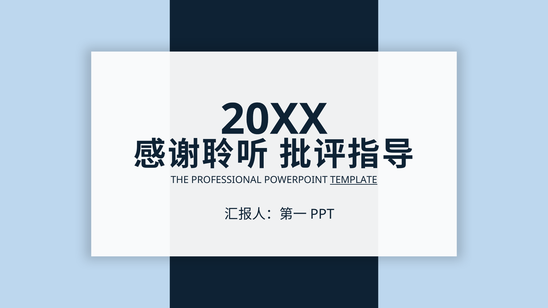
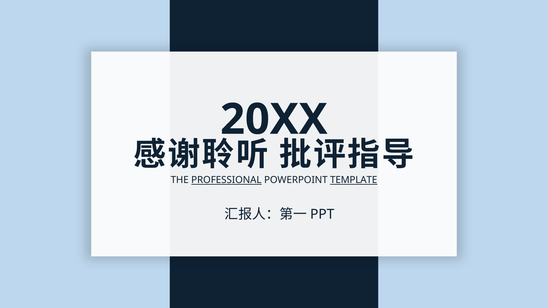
PROFESSIONAL underline: none -> present
